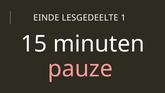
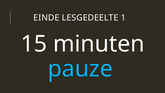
pauze colour: pink -> light blue
